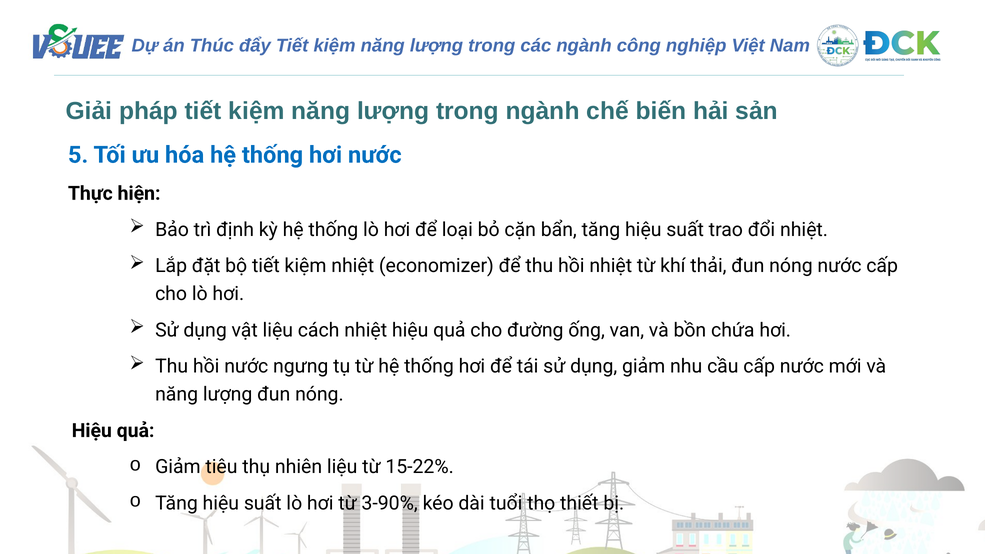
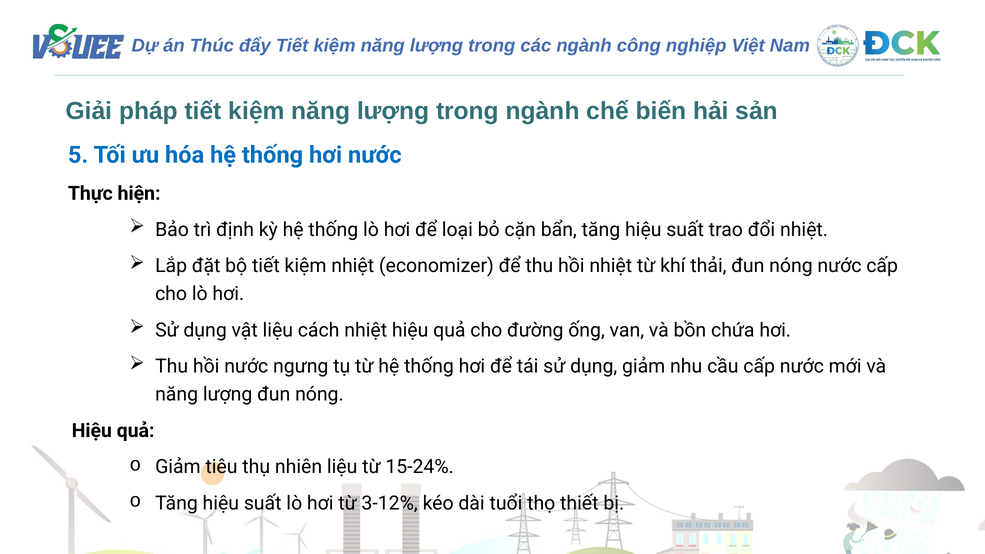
15-22%: 15-22% -> 15-24%
3-90%: 3-90% -> 3-12%
